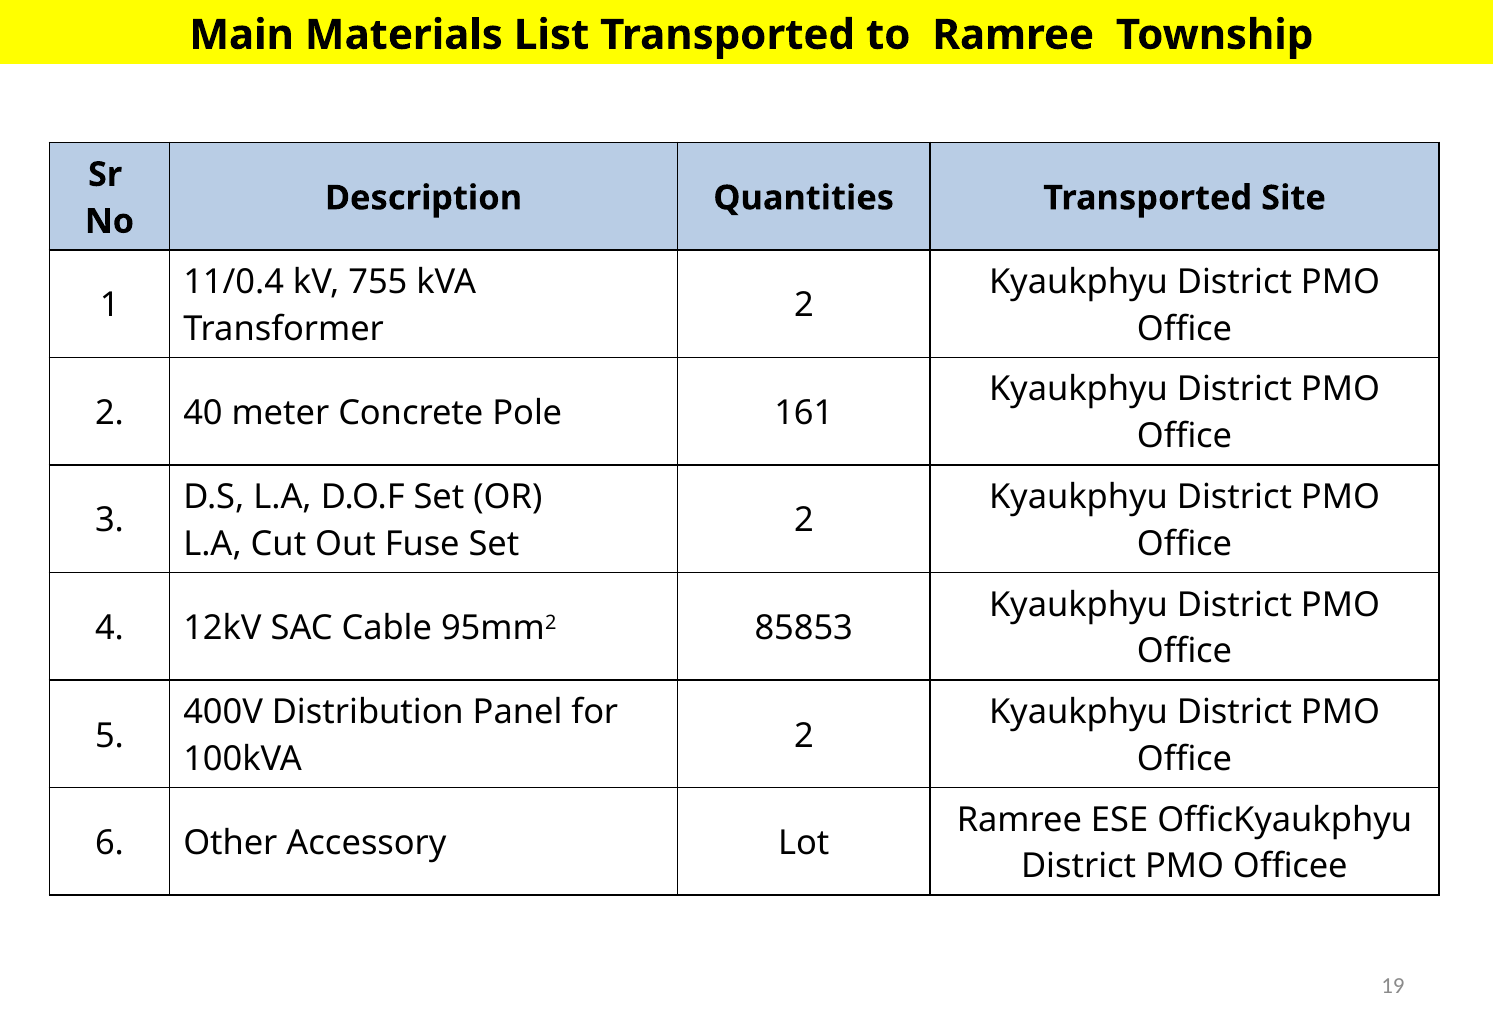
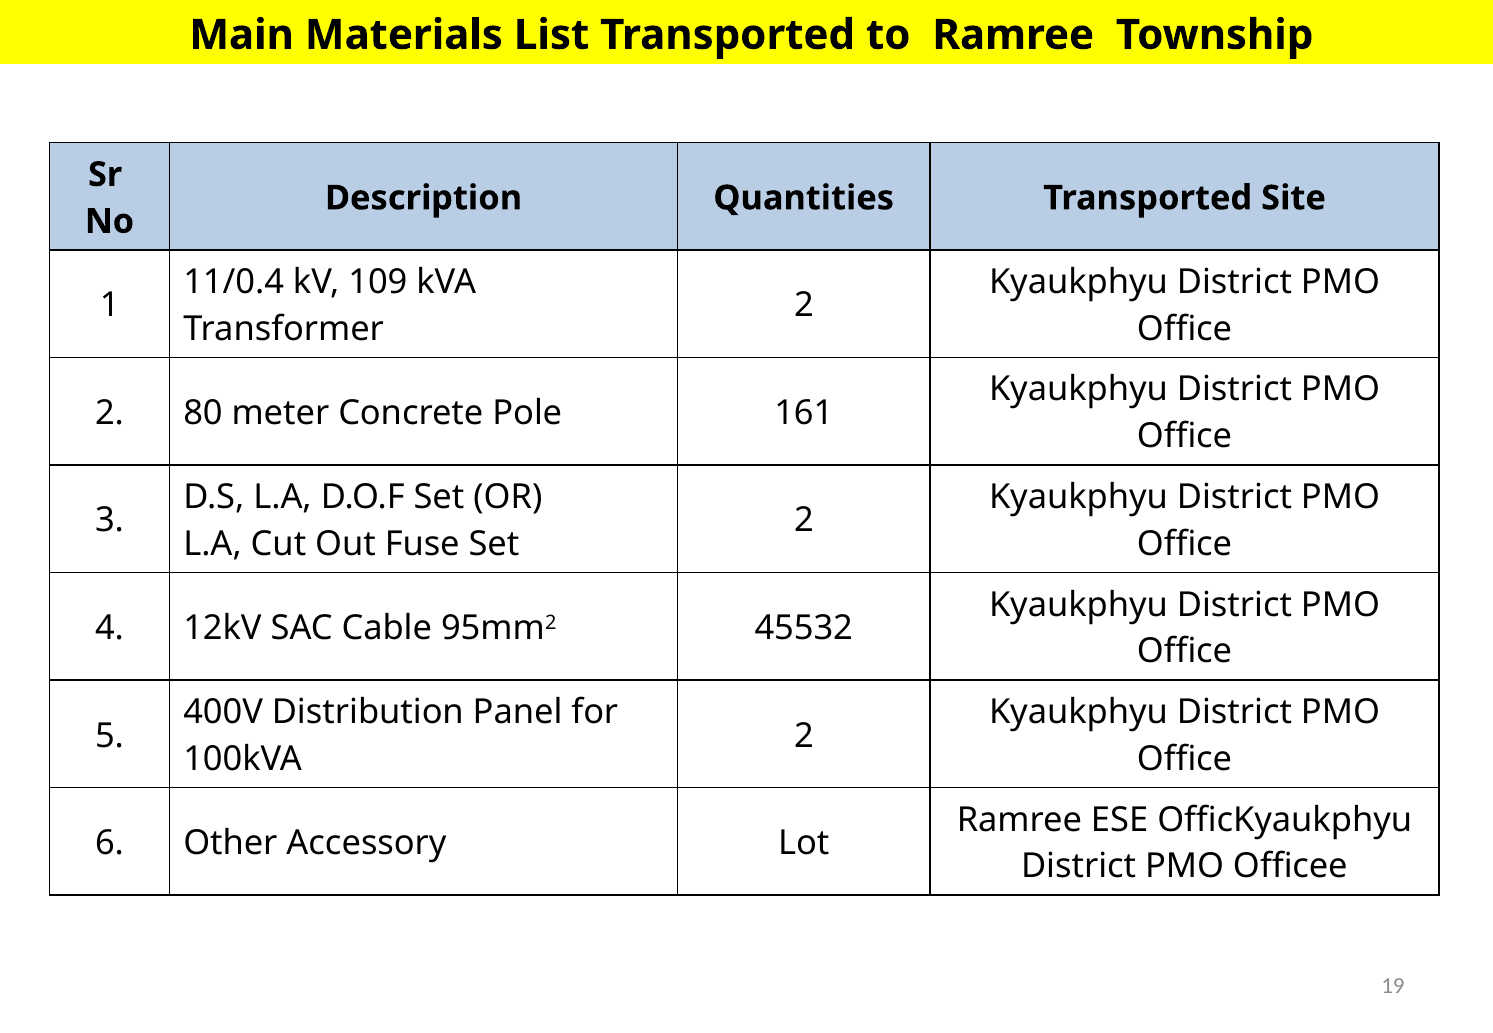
755: 755 -> 109
40: 40 -> 80
85853: 85853 -> 45532
